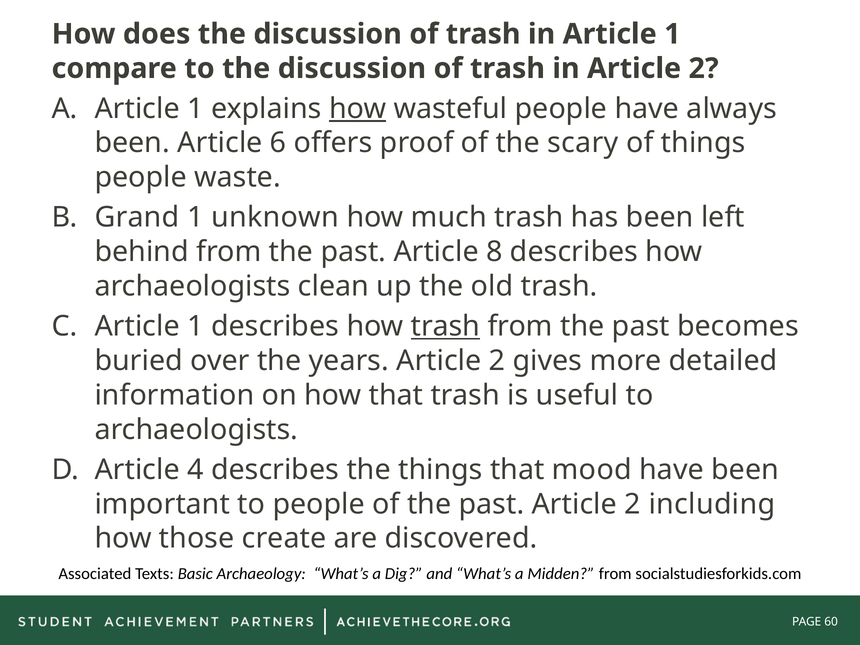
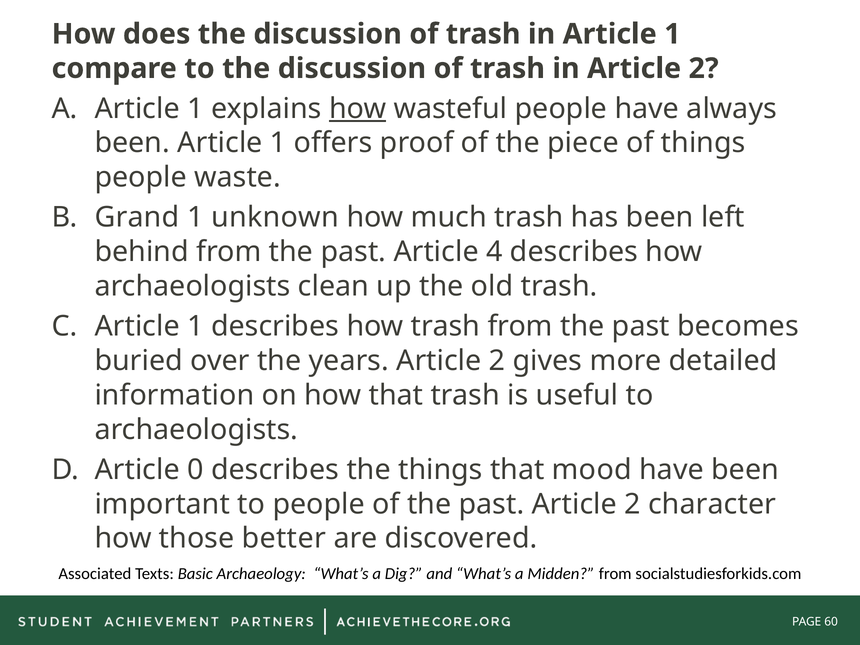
been Article 6: 6 -> 1
scary: scary -> piece
8: 8 -> 4
trash at (446, 326) underline: present -> none
4: 4 -> 0
including: including -> character
create: create -> better
